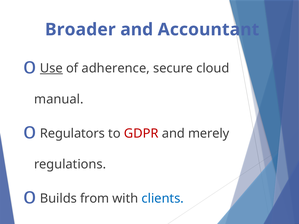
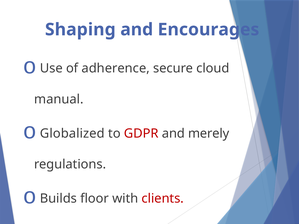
Broader: Broader -> Shaping
Accountant: Accountant -> Encourages
Use underline: present -> none
Regulators: Regulators -> Globalized
from: from -> floor
clients colour: blue -> red
